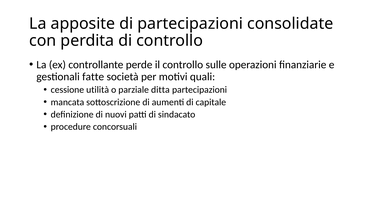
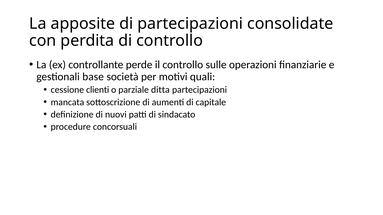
fatte: fatte -> base
utilità: utilità -> clienti
